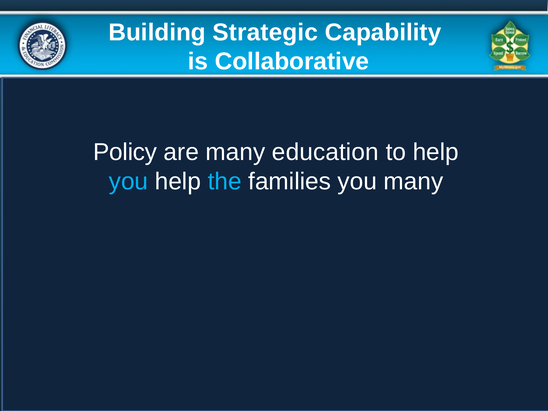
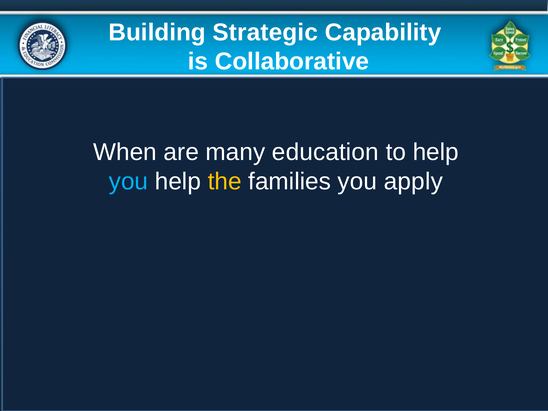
Policy: Policy -> When
the colour: light blue -> yellow
you many: many -> apply
